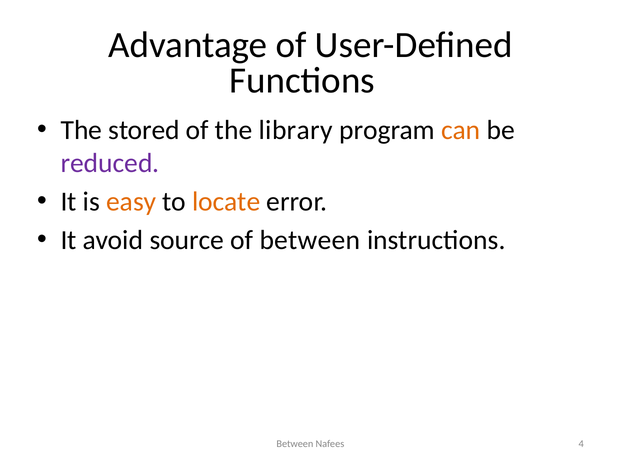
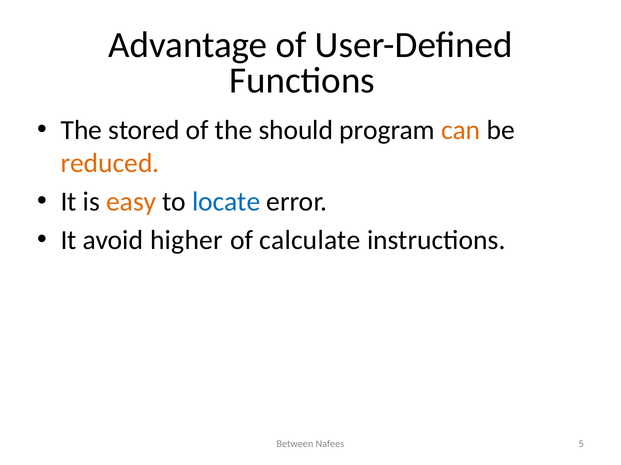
library: library -> should
reduced colour: purple -> orange
locate colour: orange -> blue
source: source -> higher
of between: between -> calculate
4: 4 -> 5
